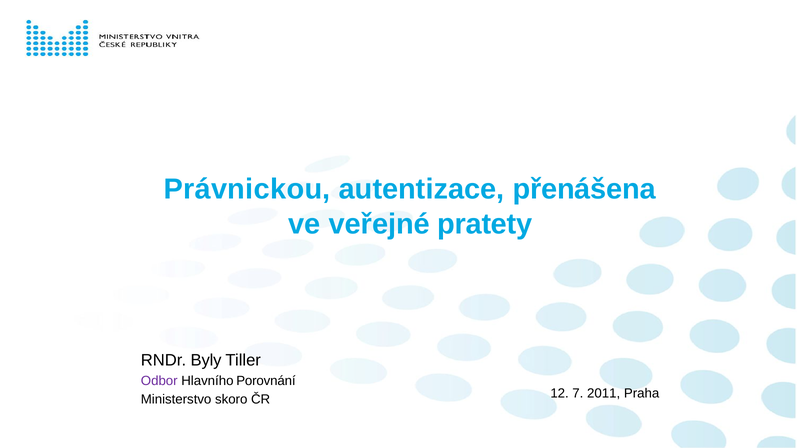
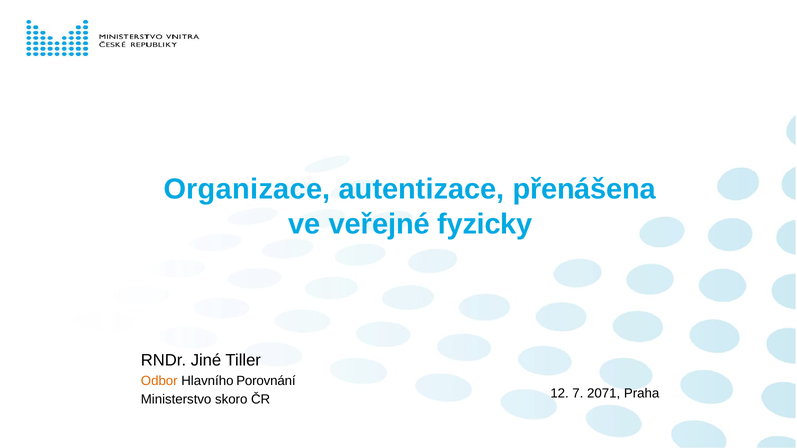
Právnickou: Právnickou -> Organizace
pratety: pratety -> fyzicky
Byly: Byly -> Jiné
Odbor colour: purple -> orange
2011: 2011 -> 2071
